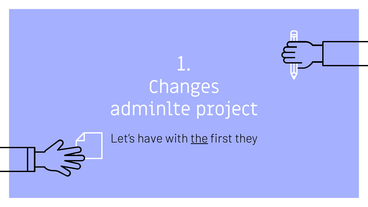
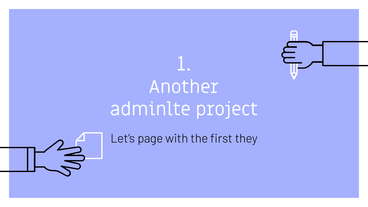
Changes: Changes -> Another
have: have -> page
the underline: present -> none
